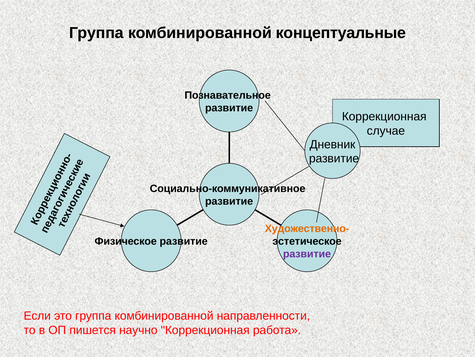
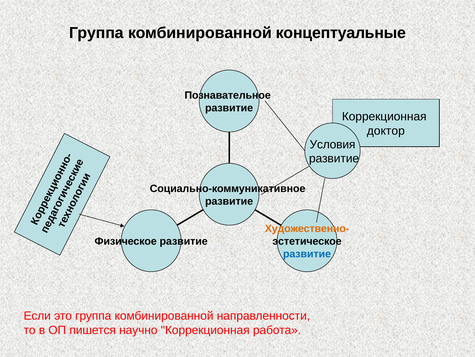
случае: случае -> доктор
Дневник: Дневник -> Условия
развитие at (307, 254) colour: purple -> blue
